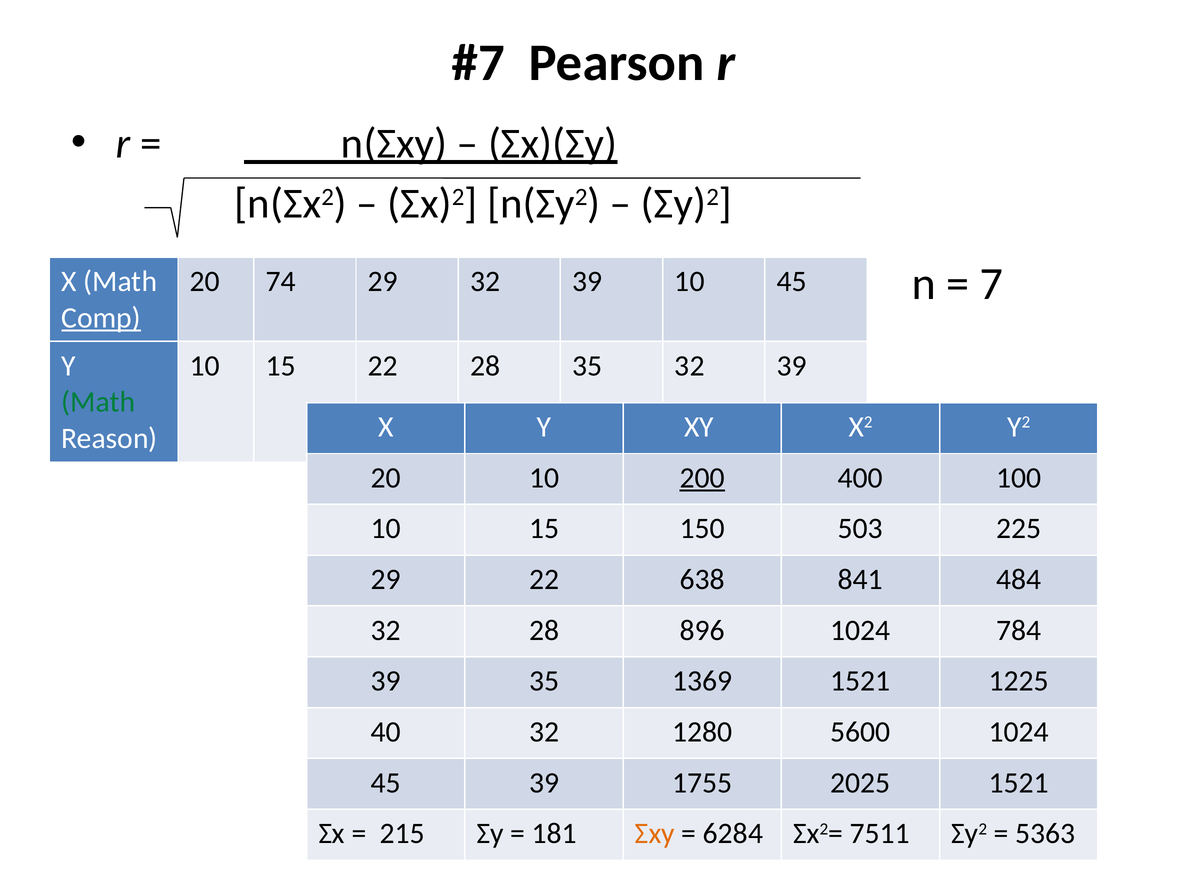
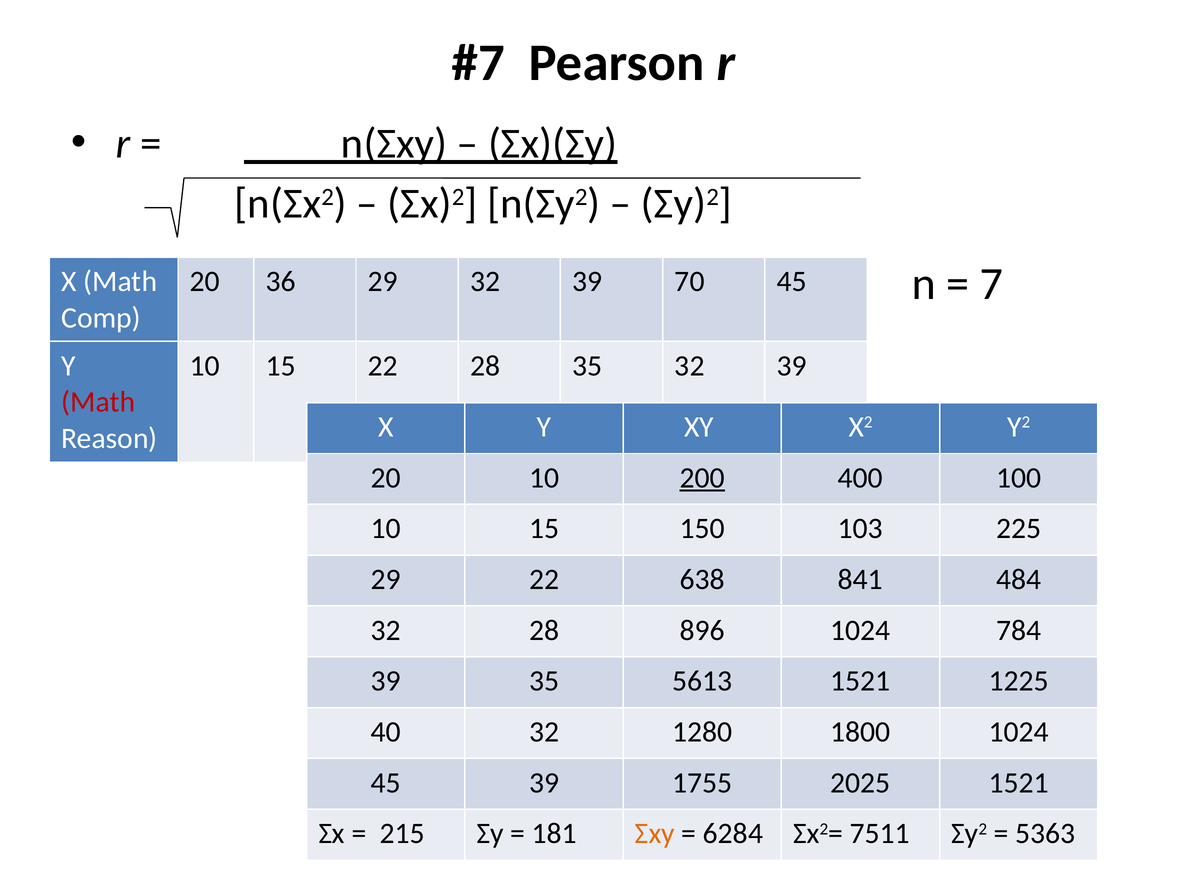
74: 74 -> 36
39 10: 10 -> 70
Comp underline: present -> none
Math at (98, 402) colour: green -> red
503: 503 -> 103
1369: 1369 -> 5613
5600: 5600 -> 1800
